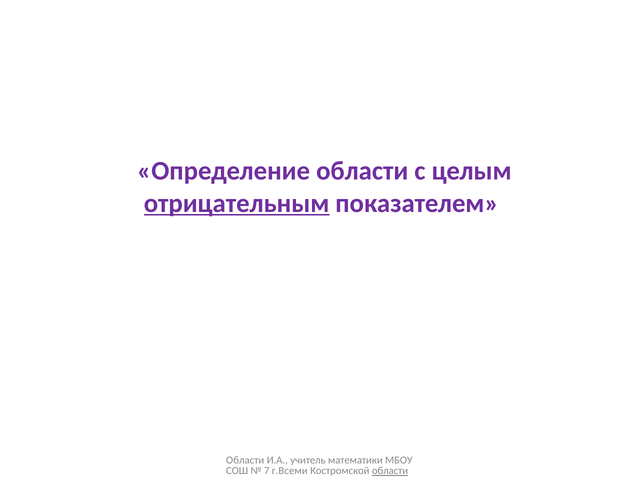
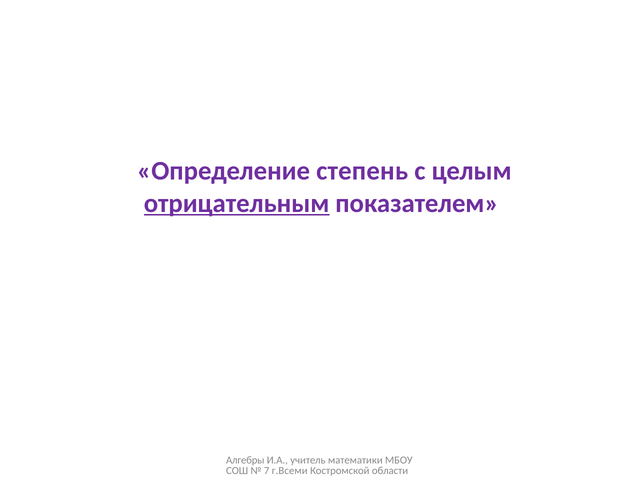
Определение области: области -> степень
Области at (245, 460): Области -> Алгебры
области at (390, 471) underline: present -> none
